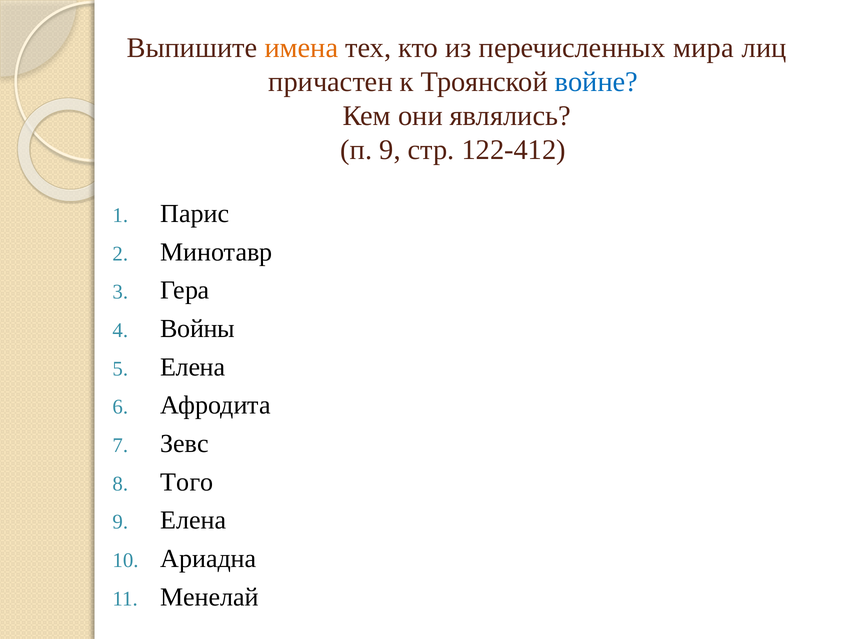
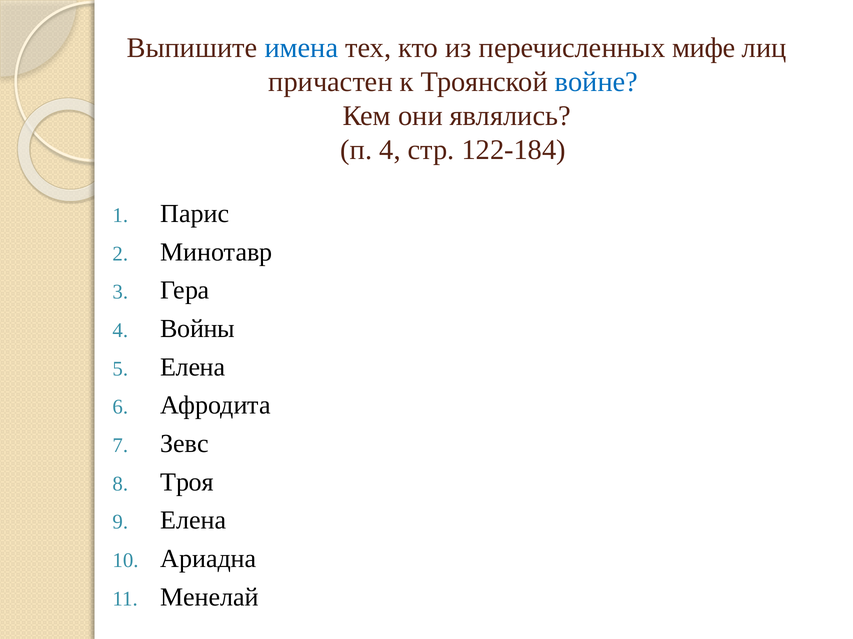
имена colour: orange -> blue
мира: мира -> мифе
п 9: 9 -> 4
122-412: 122-412 -> 122-184
Того: Того -> Троя
